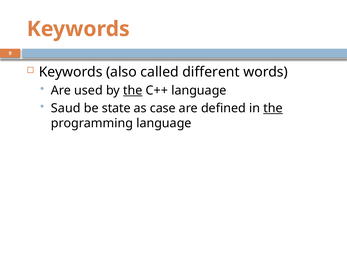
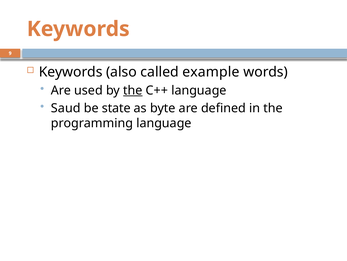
different: different -> example
case: case -> byte
the at (273, 108) underline: present -> none
